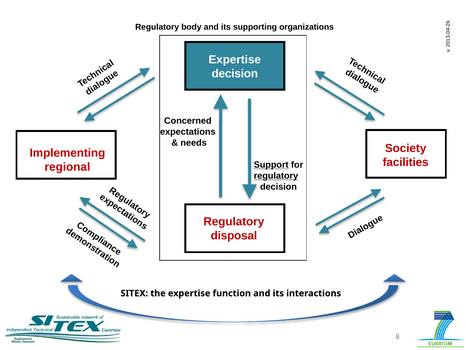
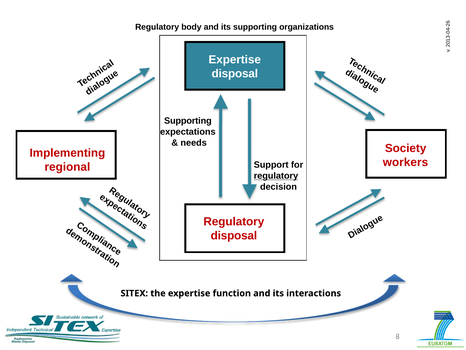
decision at (235, 73): decision -> disposal
Concerned at (188, 121): Concerned -> Supporting
facilities: facilities -> workers
Support underline: present -> none
